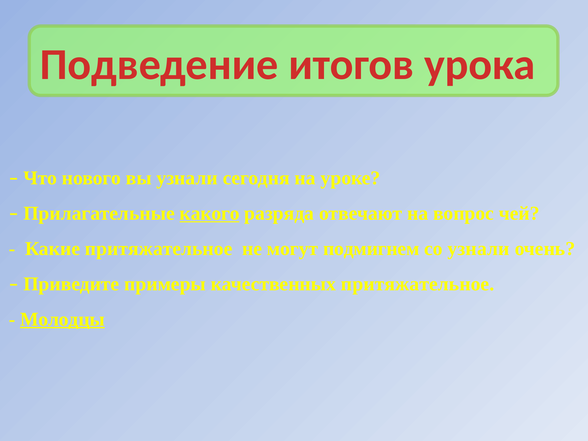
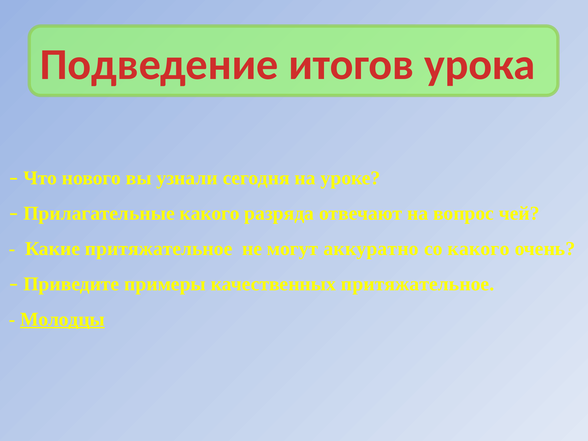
какого at (210, 213) underline: present -> none
подмигнем: подмигнем -> аккуратно
со узнали: узнали -> какого
